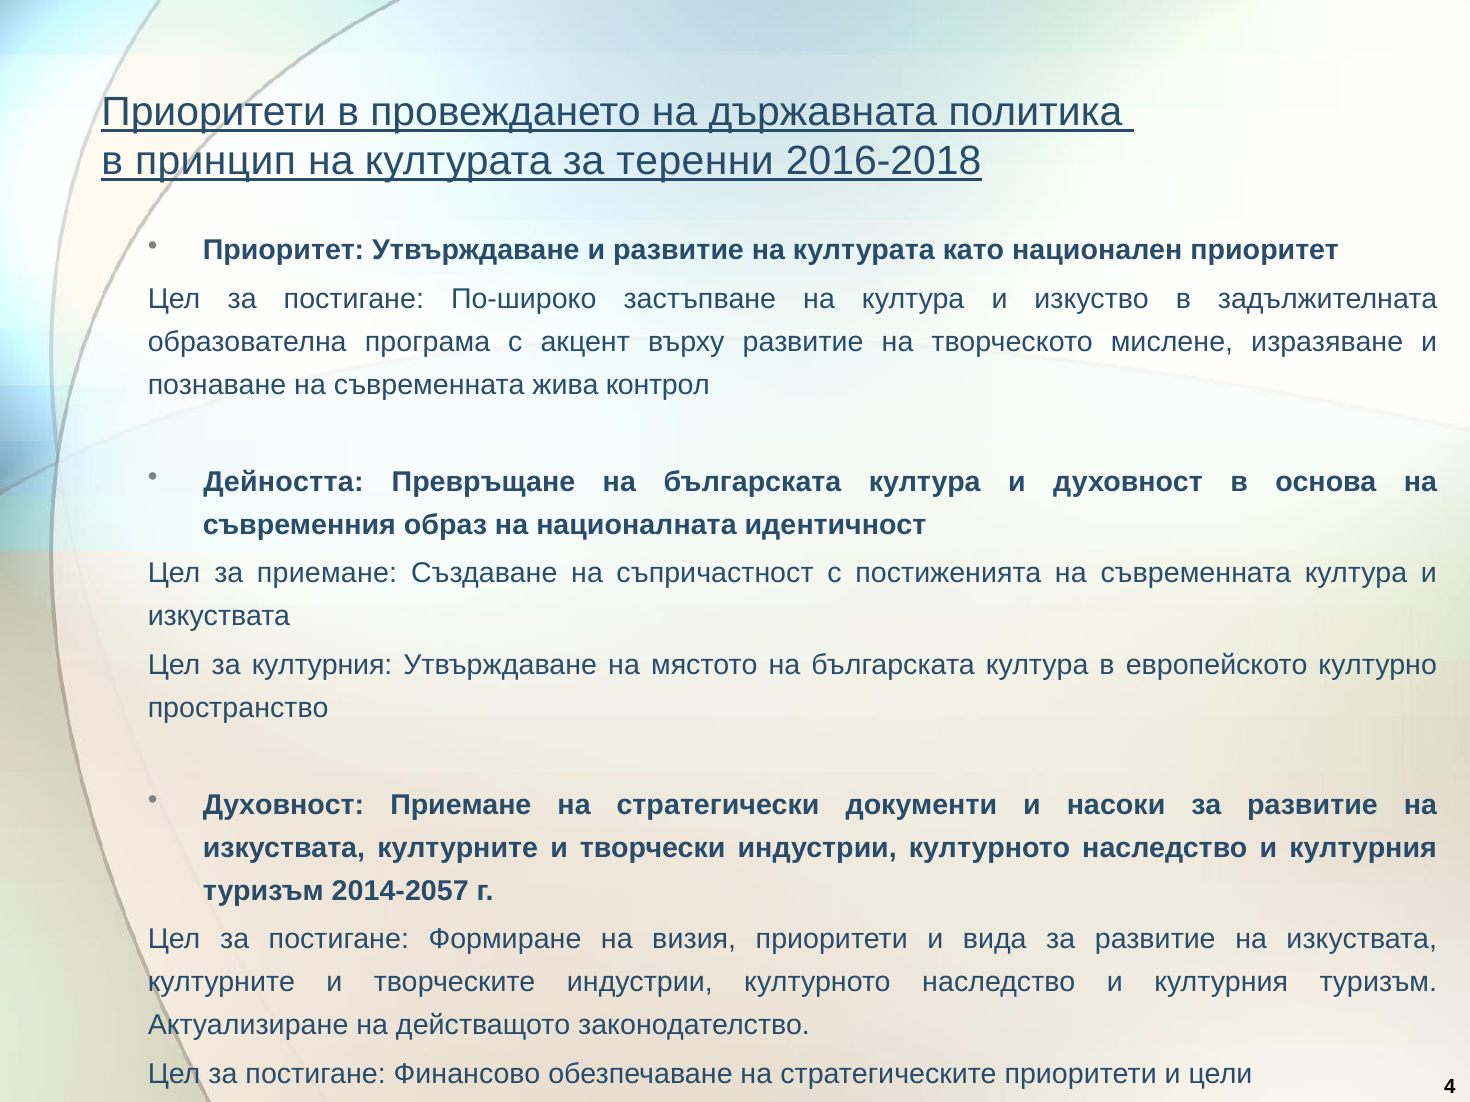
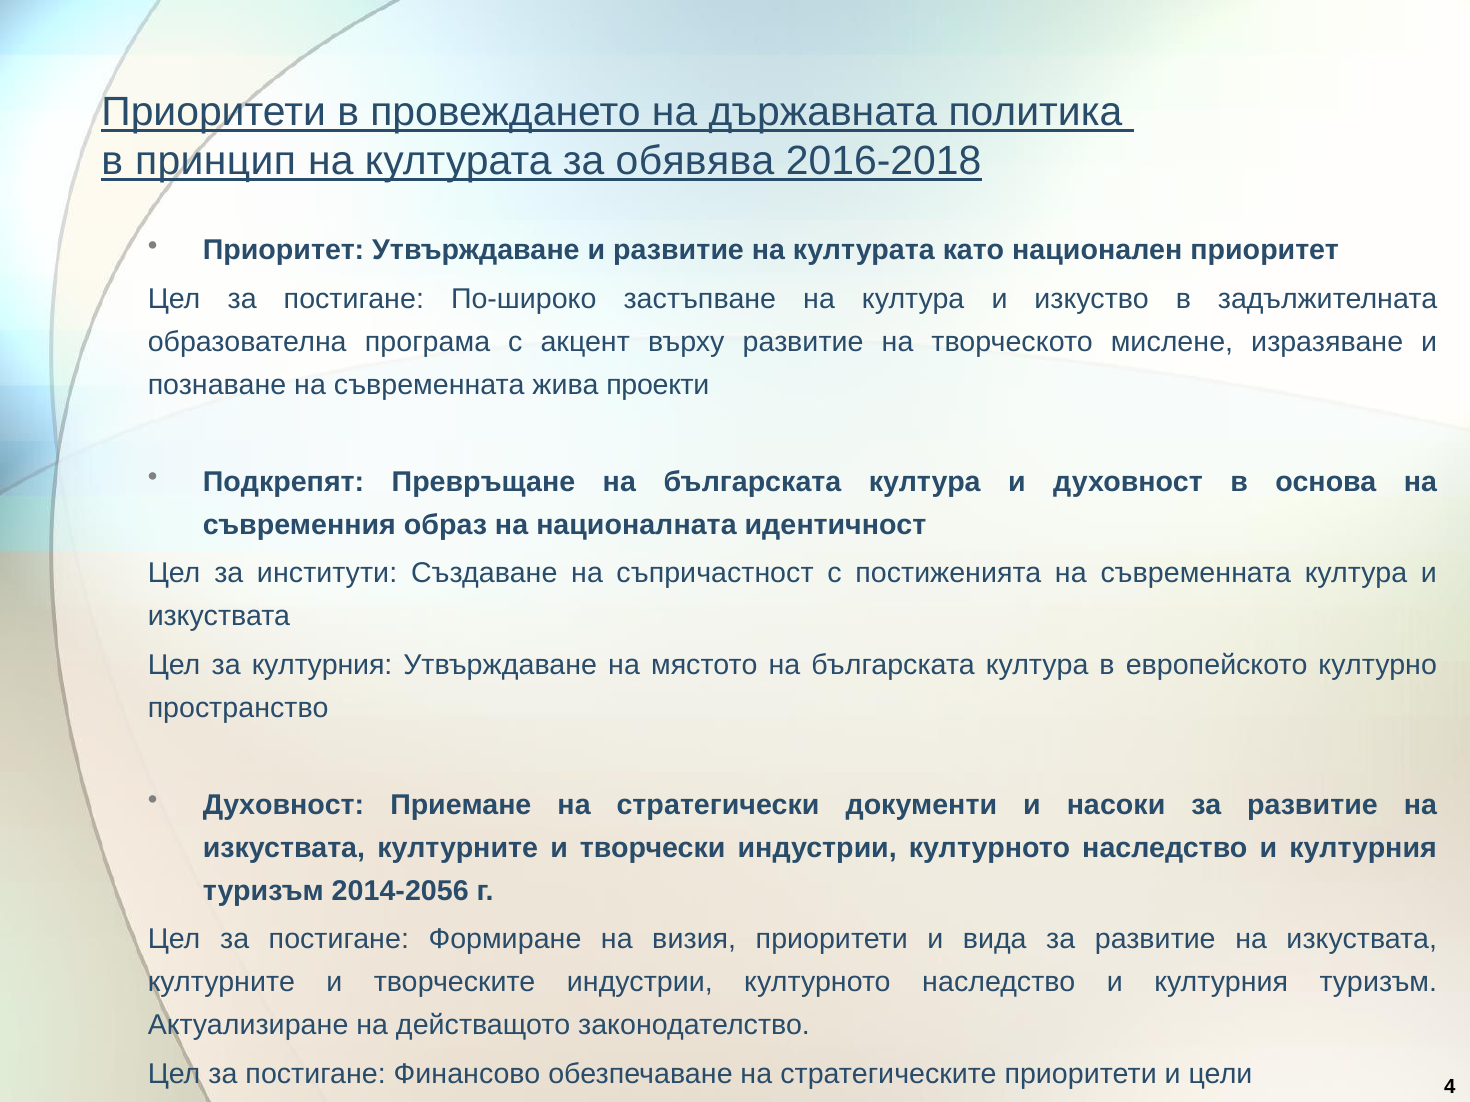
теренни: теренни -> обявява
контрол: контрол -> проекти
Дейността: Дейността -> Подкрепят
за приемане: приемане -> институти
2014-2057: 2014-2057 -> 2014-2056
